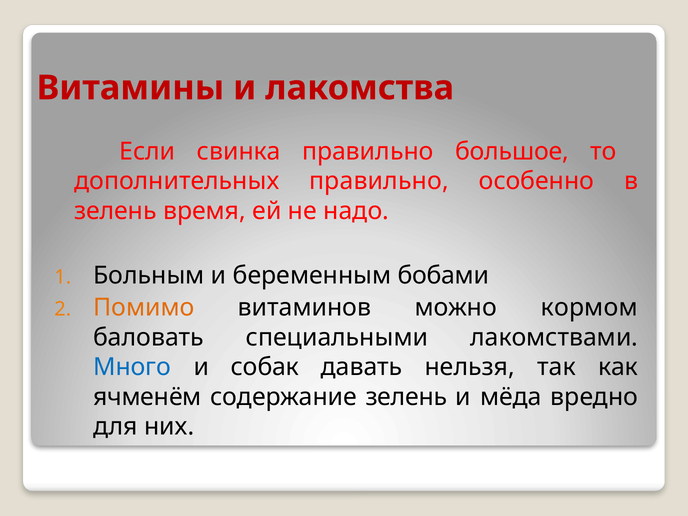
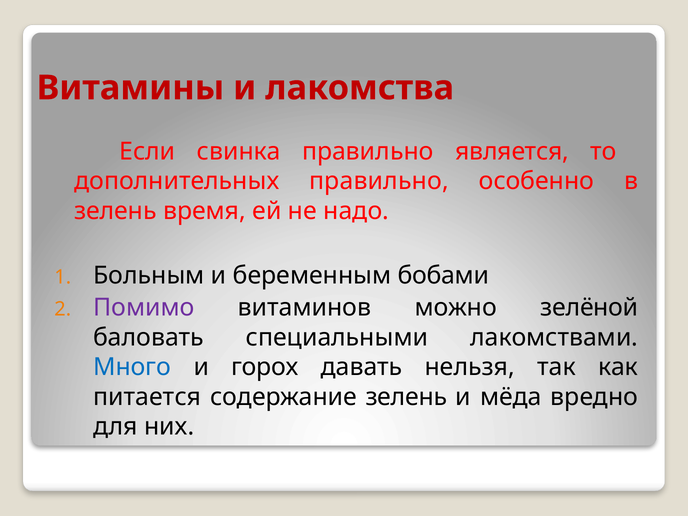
большое: большое -> является
Помимо colour: orange -> purple
кормом: кормом -> зелёной
собак: собак -> горох
ячменём: ячменём -> питается
